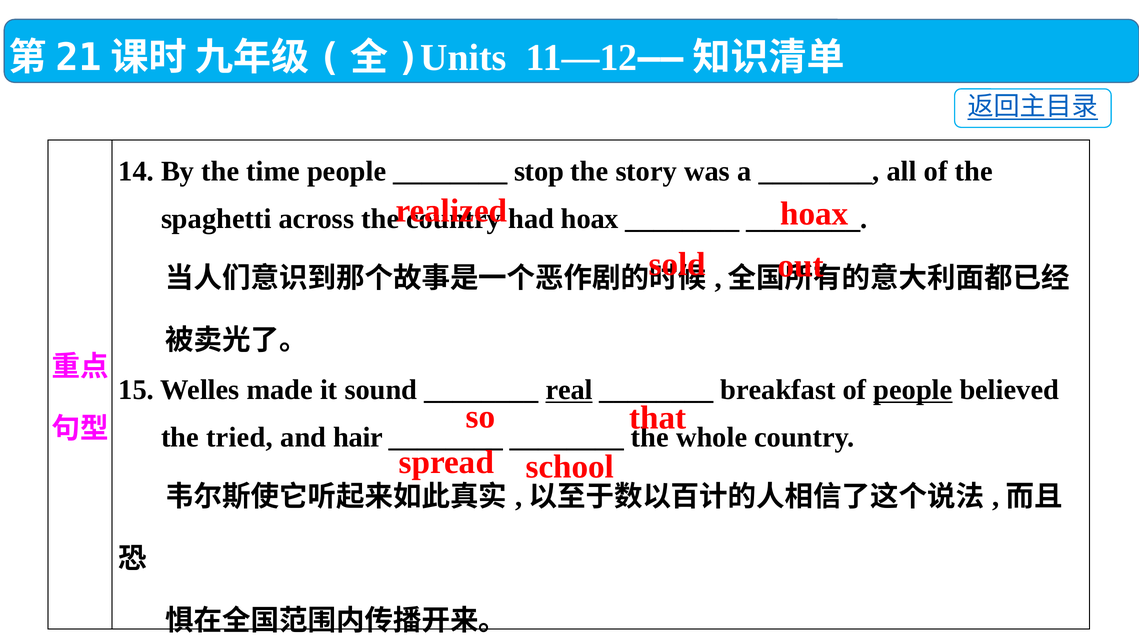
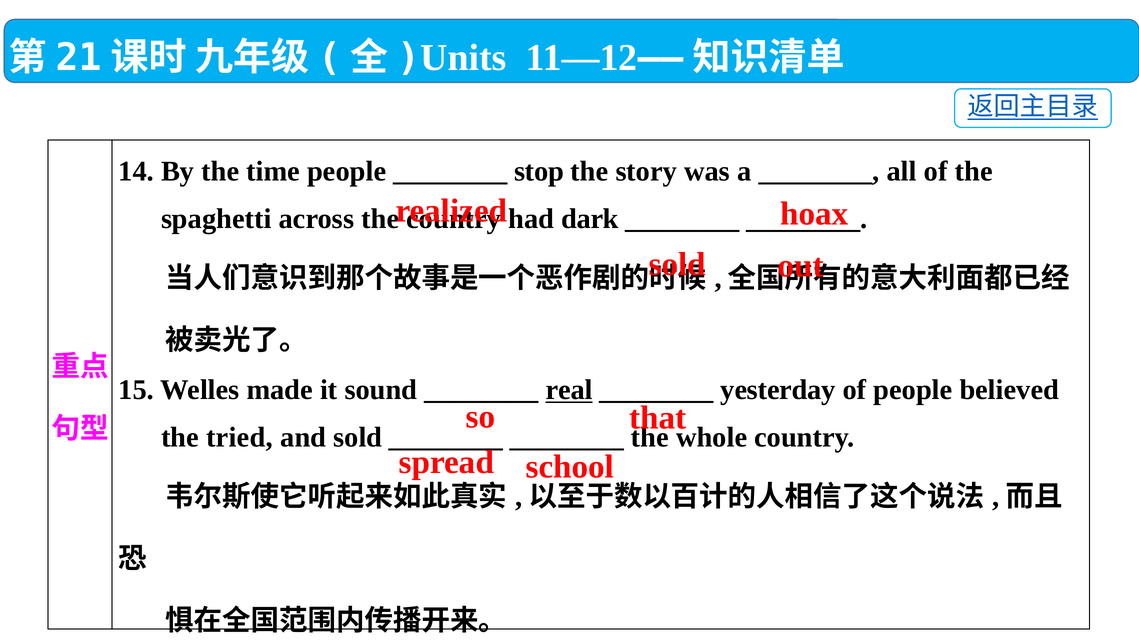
had hoax: hoax -> dark
breakfast: breakfast -> yesterday
people at (913, 390) underline: present -> none
and hair: hair -> sold
